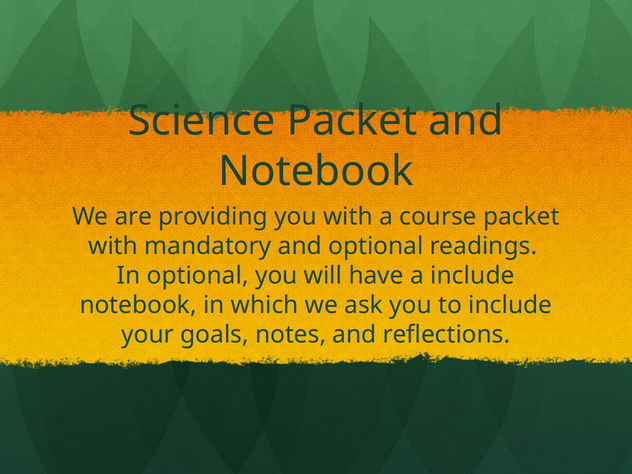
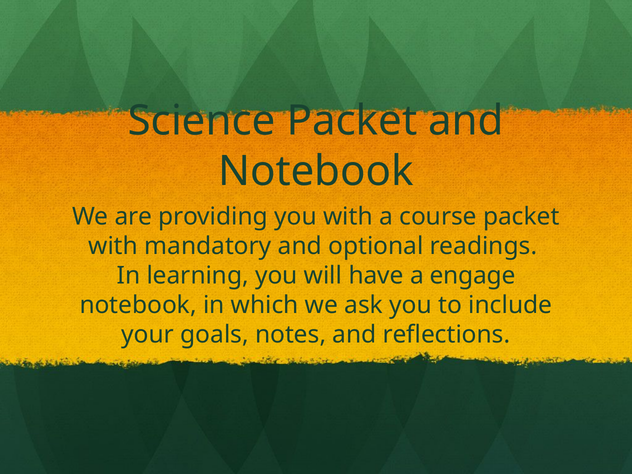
In optional: optional -> learning
a include: include -> engage
